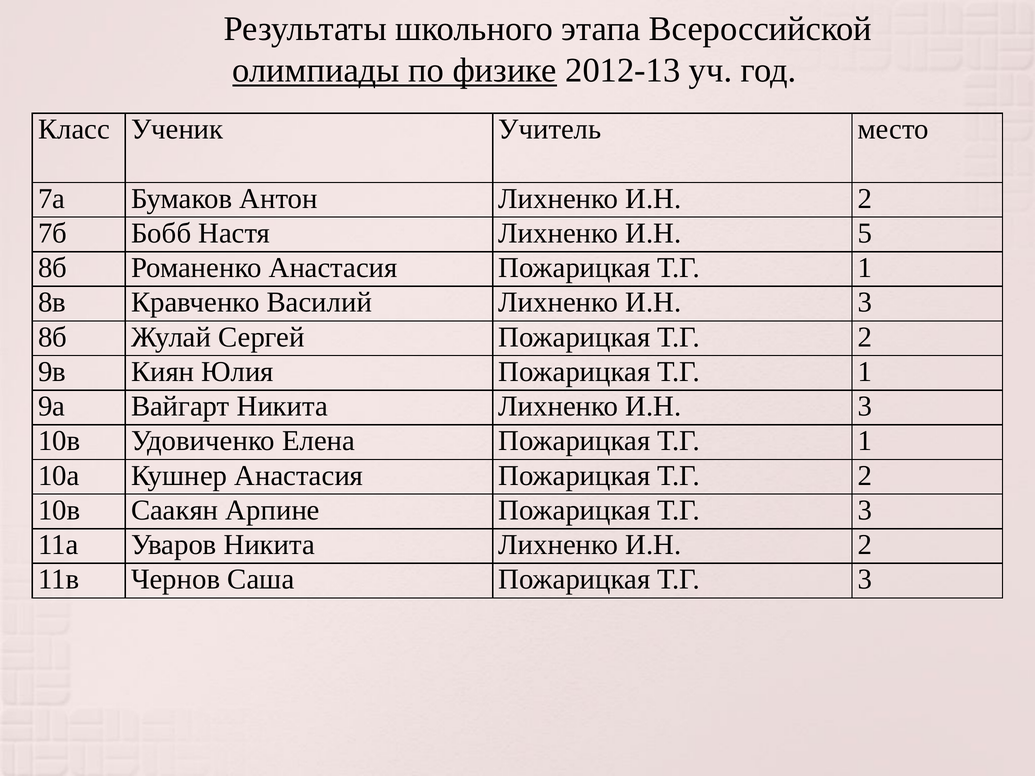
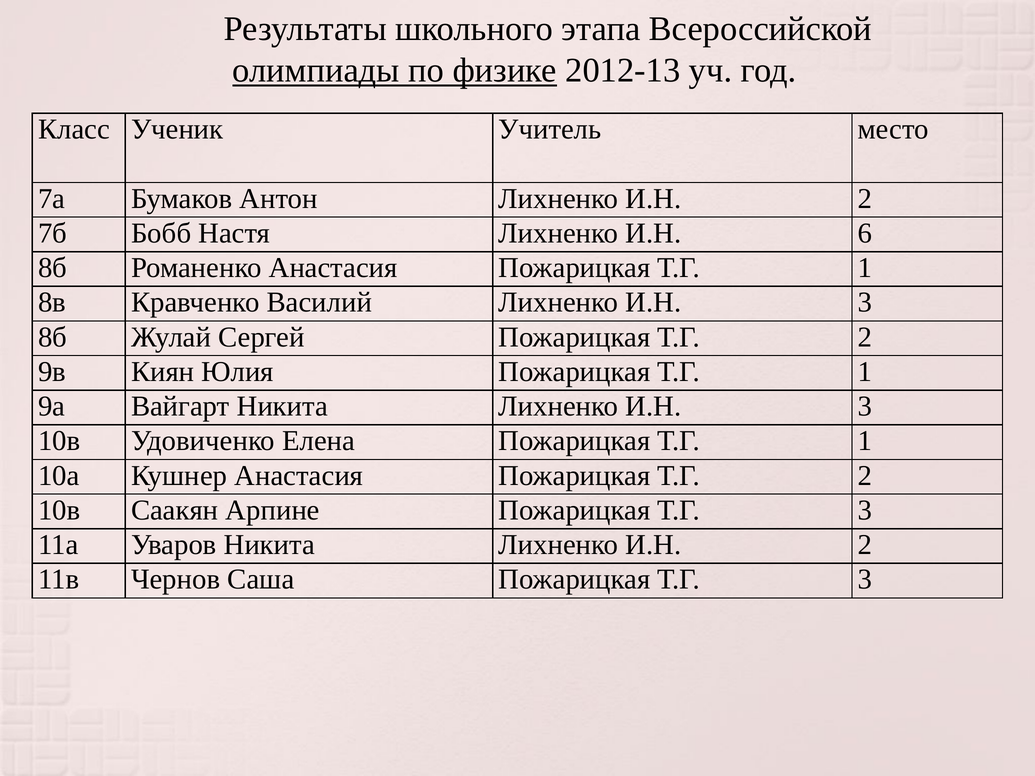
5: 5 -> 6
